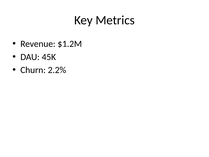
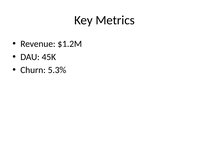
2.2%: 2.2% -> 5.3%
